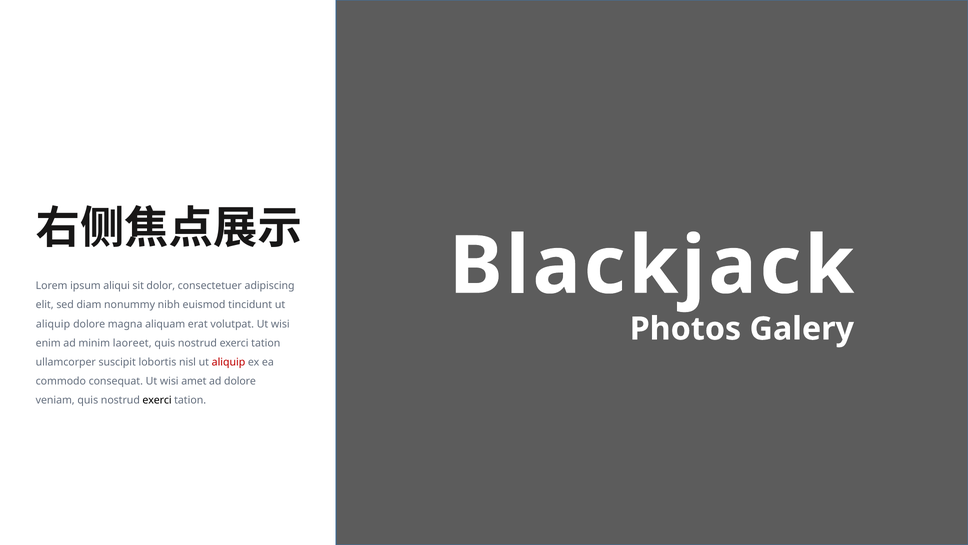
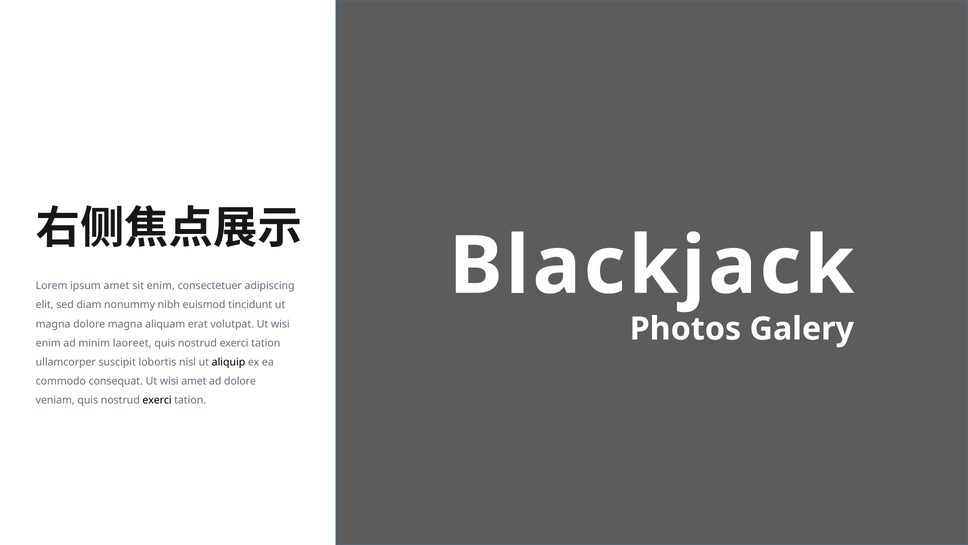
ipsum aliqui: aliqui -> amet
sit dolor: dolor -> enim
aliquip at (53, 324): aliquip -> magna
aliquip at (229, 362) colour: red -> black
